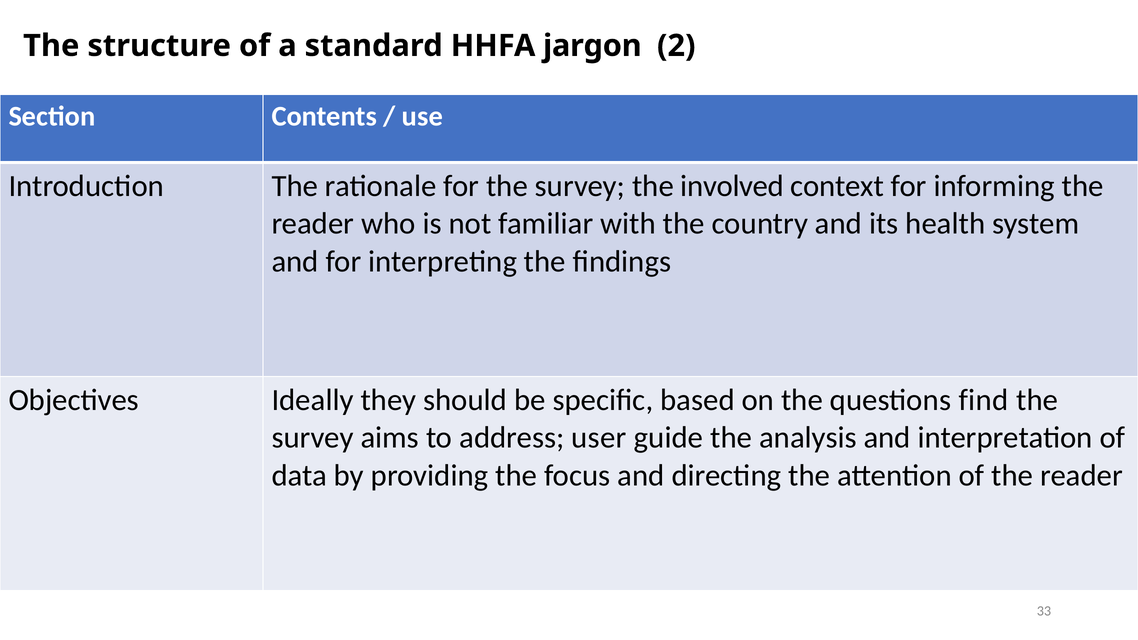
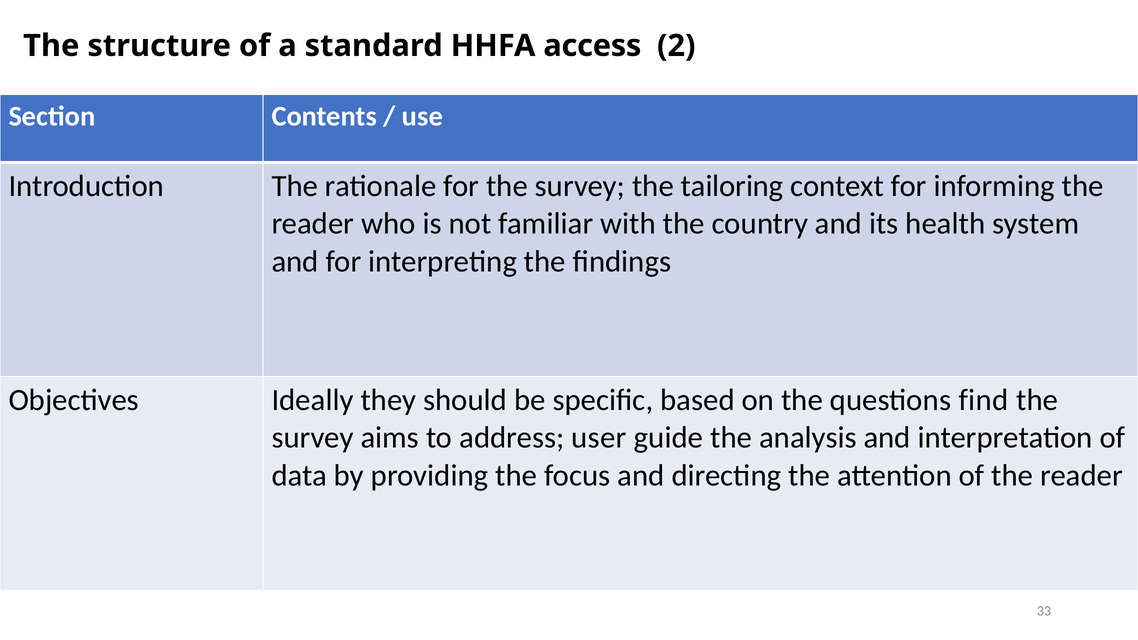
jargon: jargon -> access
involved: involved -> tailoring
